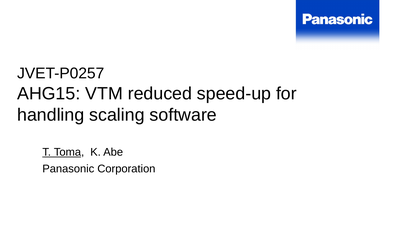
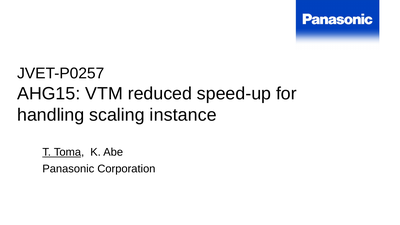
software: software -> instance
